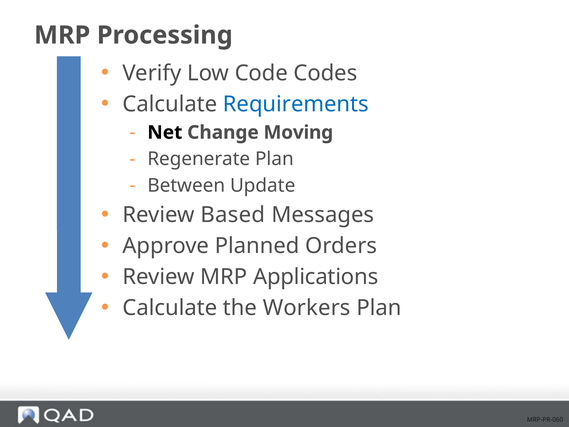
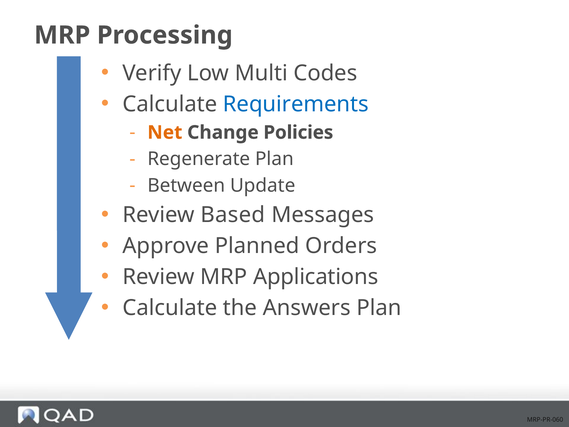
Code: Code -> Multi
Net colour: black -> orange
Moving: Moving -> Policies
Workers: Workers -> Answers
